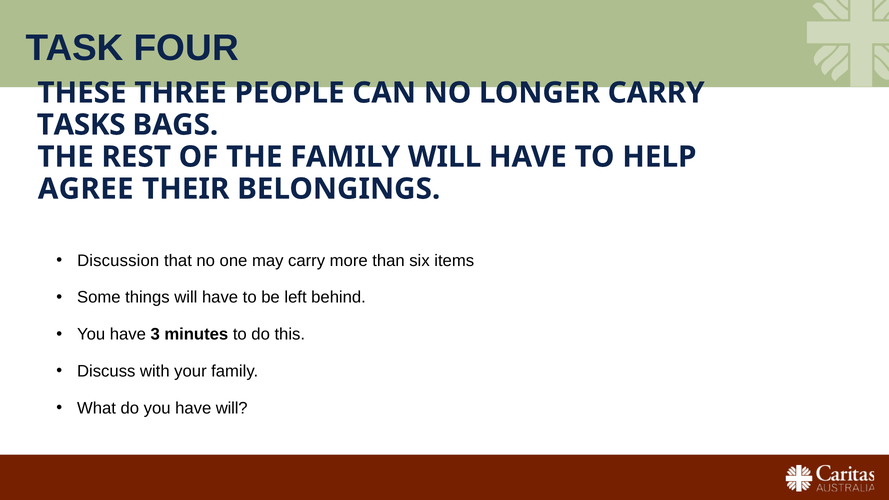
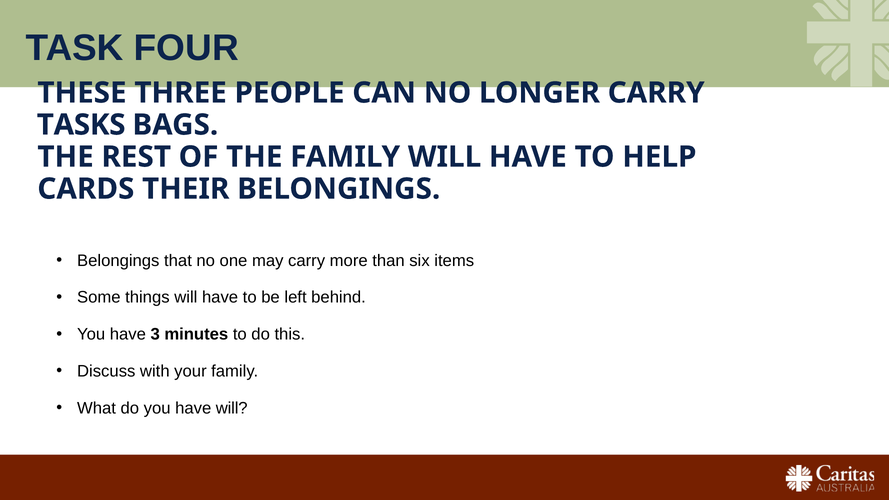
AGREE: AGREE -> CARDS
Discussion at (118, 261): Discussion -> Belongings
